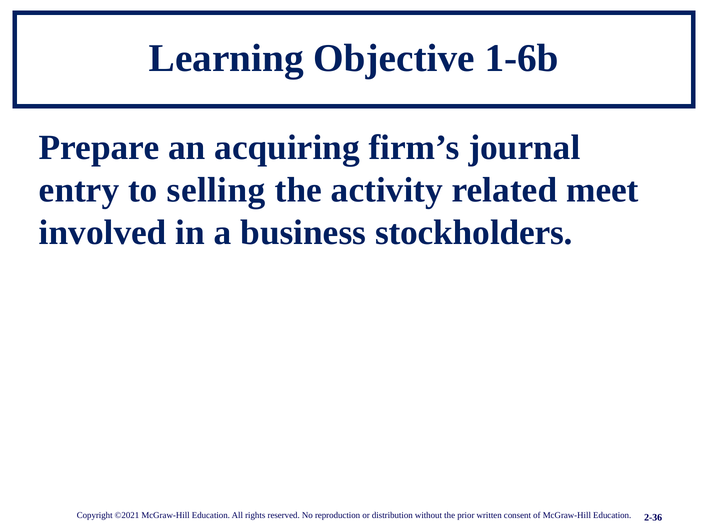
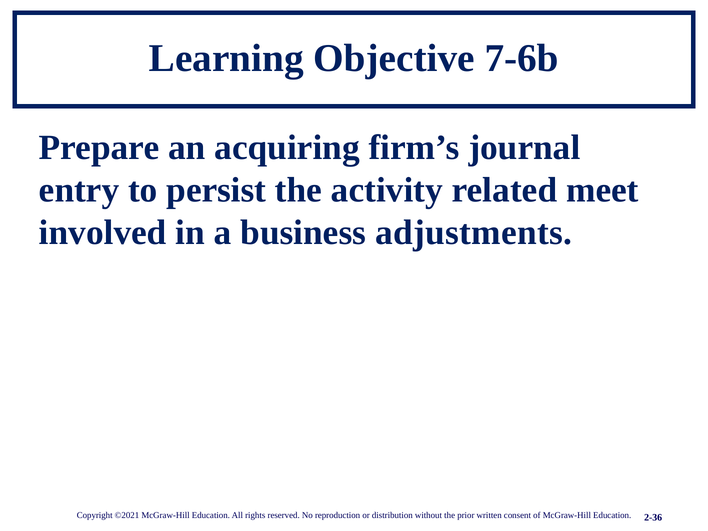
1-6b: 1-6b -> 7-6b
selling: selling -> persist
stockholders: stockholders -> adjustments
